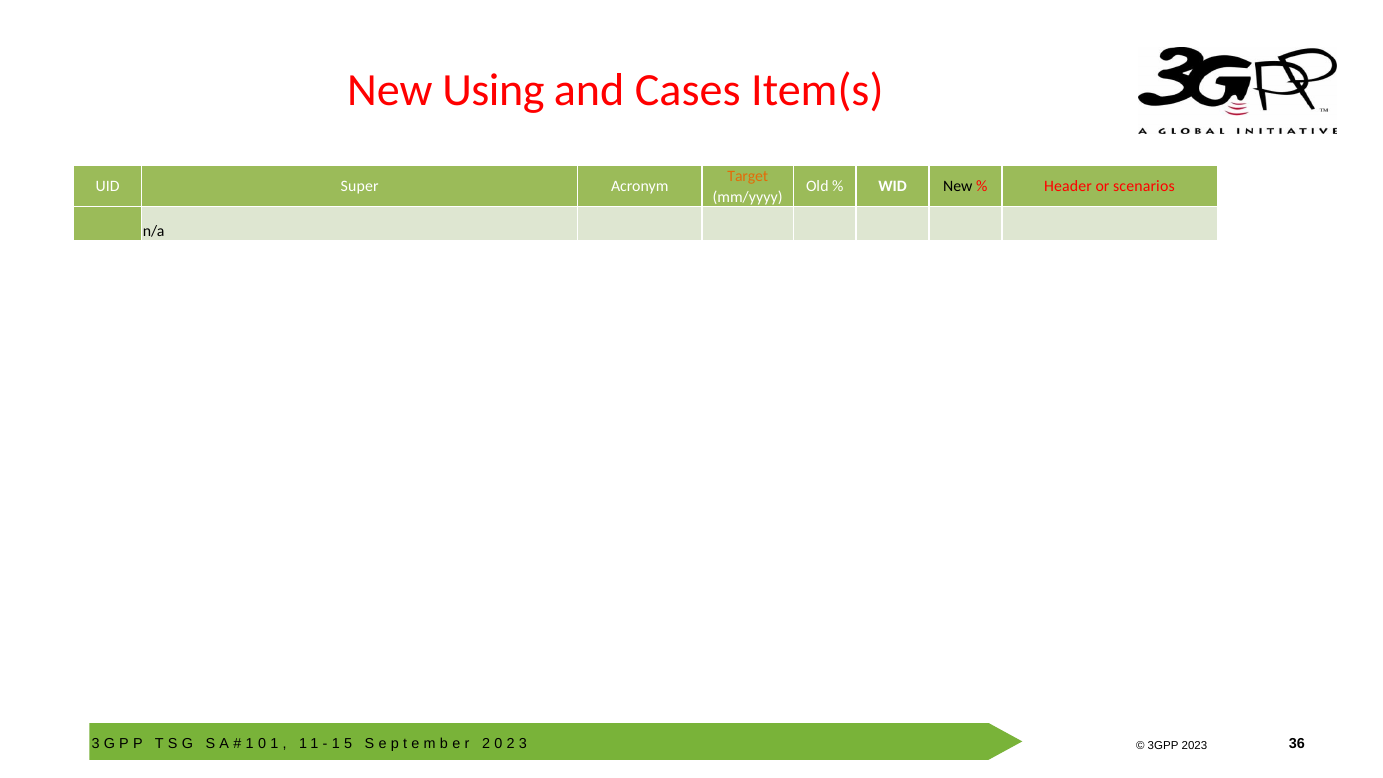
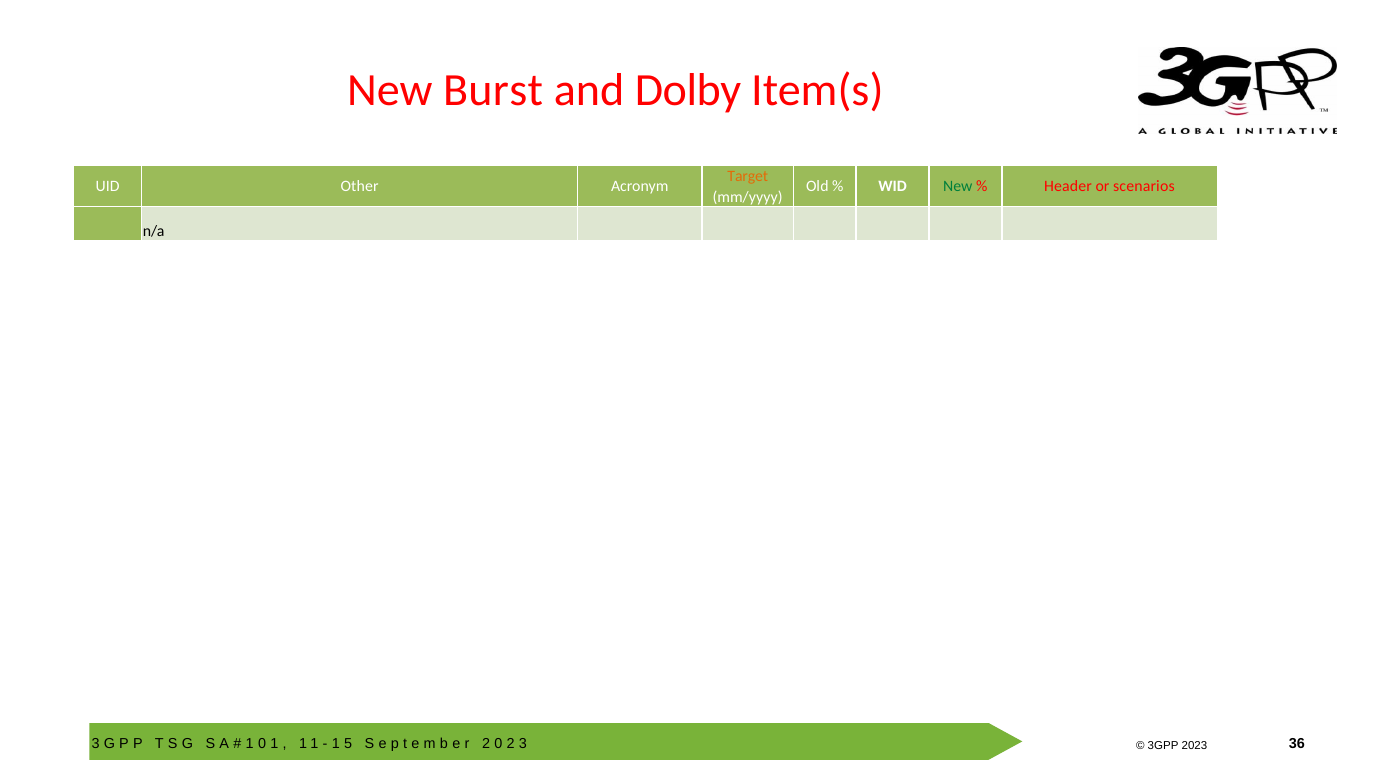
Using: Using -> Burst
Cases: Cases -> Dolby
Super: Super -> Other
New at (958, 187) colour: black -> green
